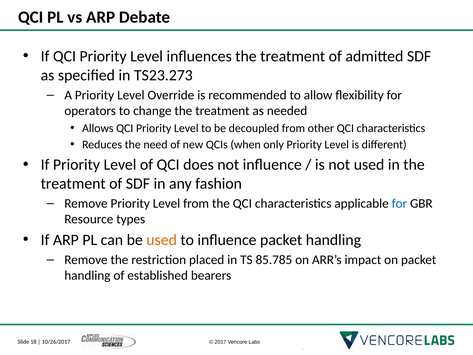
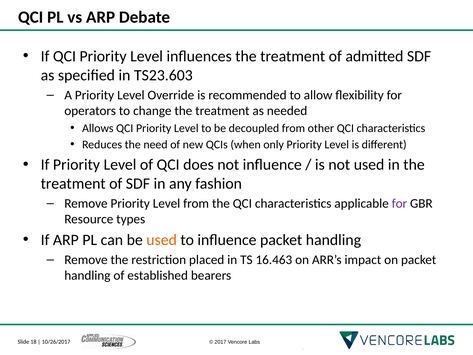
TS23.273: TS23.273 -> TS23.603
for at (399, 203) colour: blue -> purple
85.785: 85.785 -> 16.463
